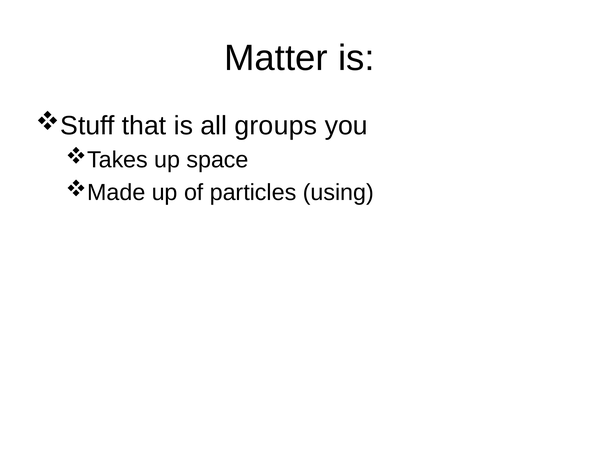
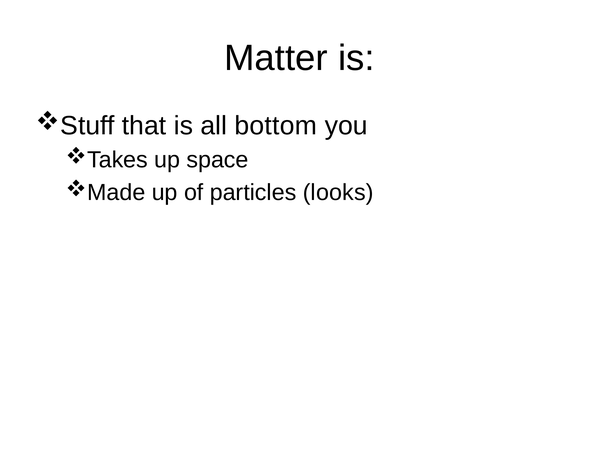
groups: groups -> bottom
using: using -> looks
